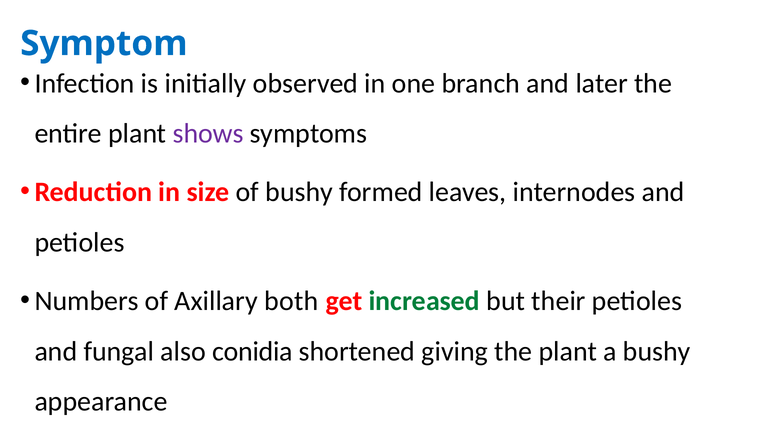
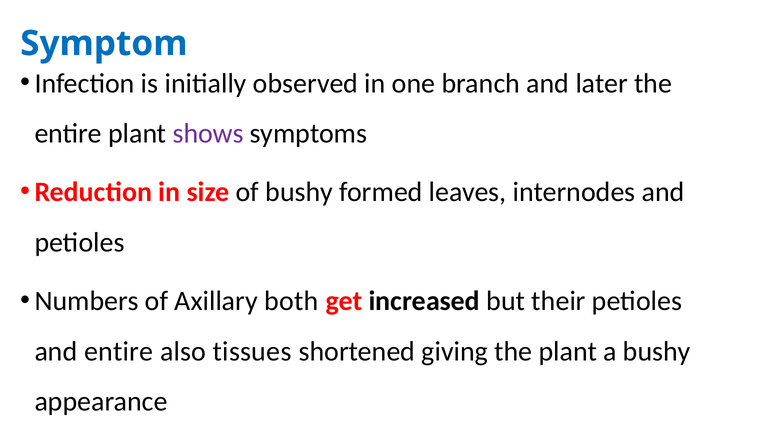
increased colour: green -> black
and fungal: fungal -> entire
conidia: conidia -> tissues
